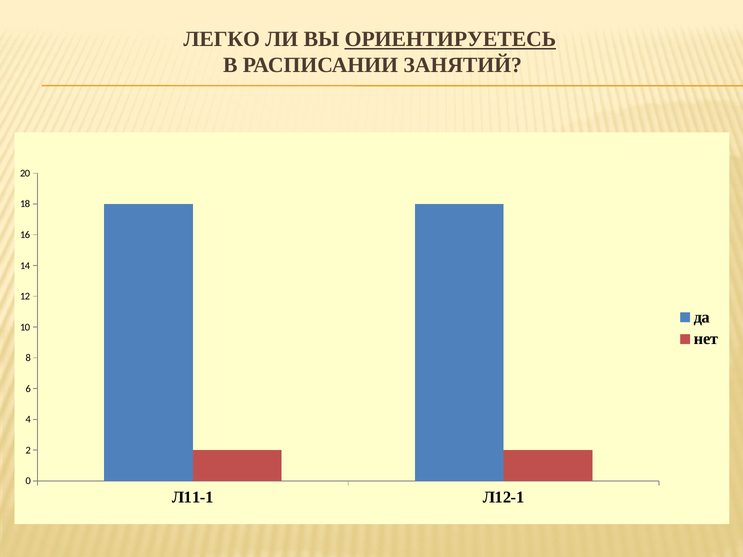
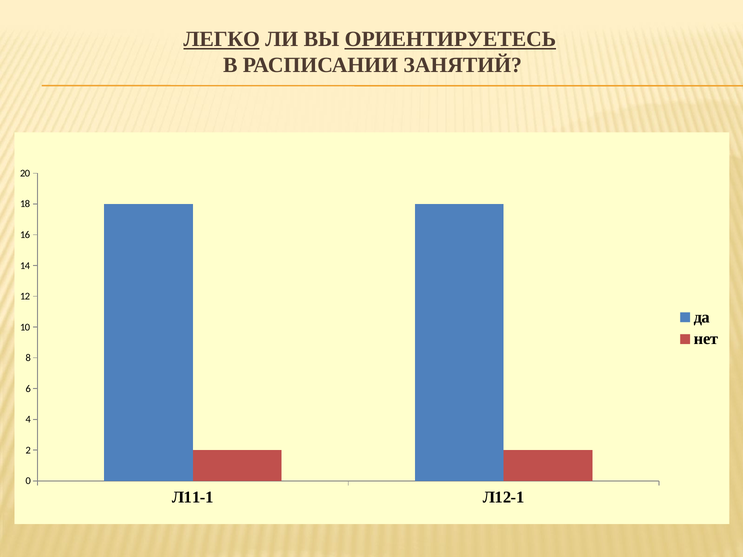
ЛЕГКО underline: none -> present
